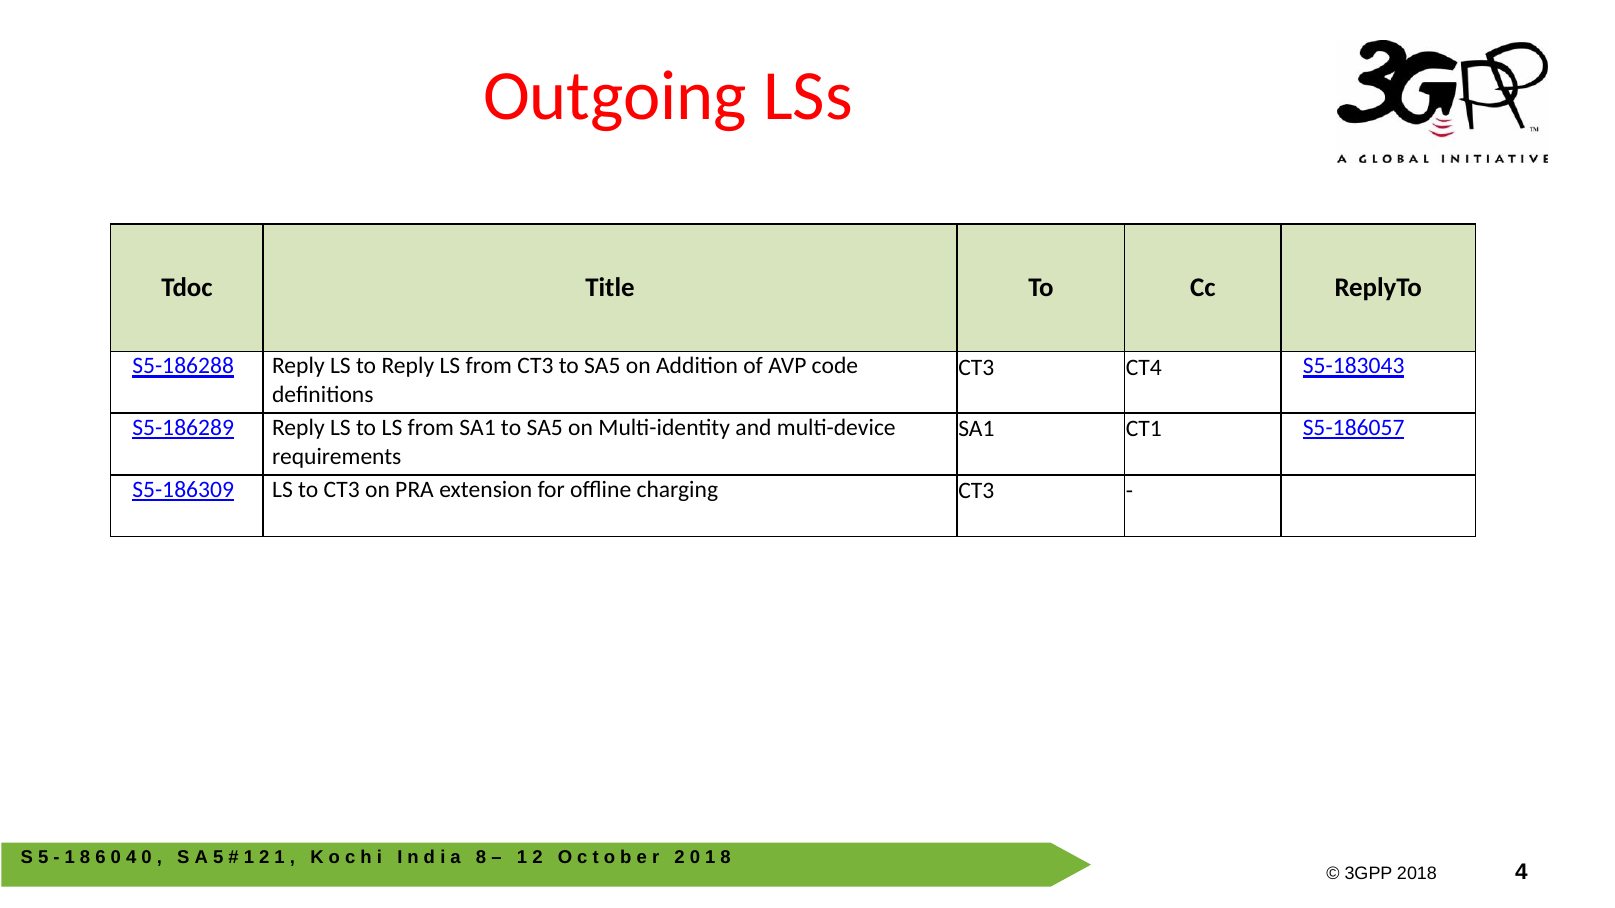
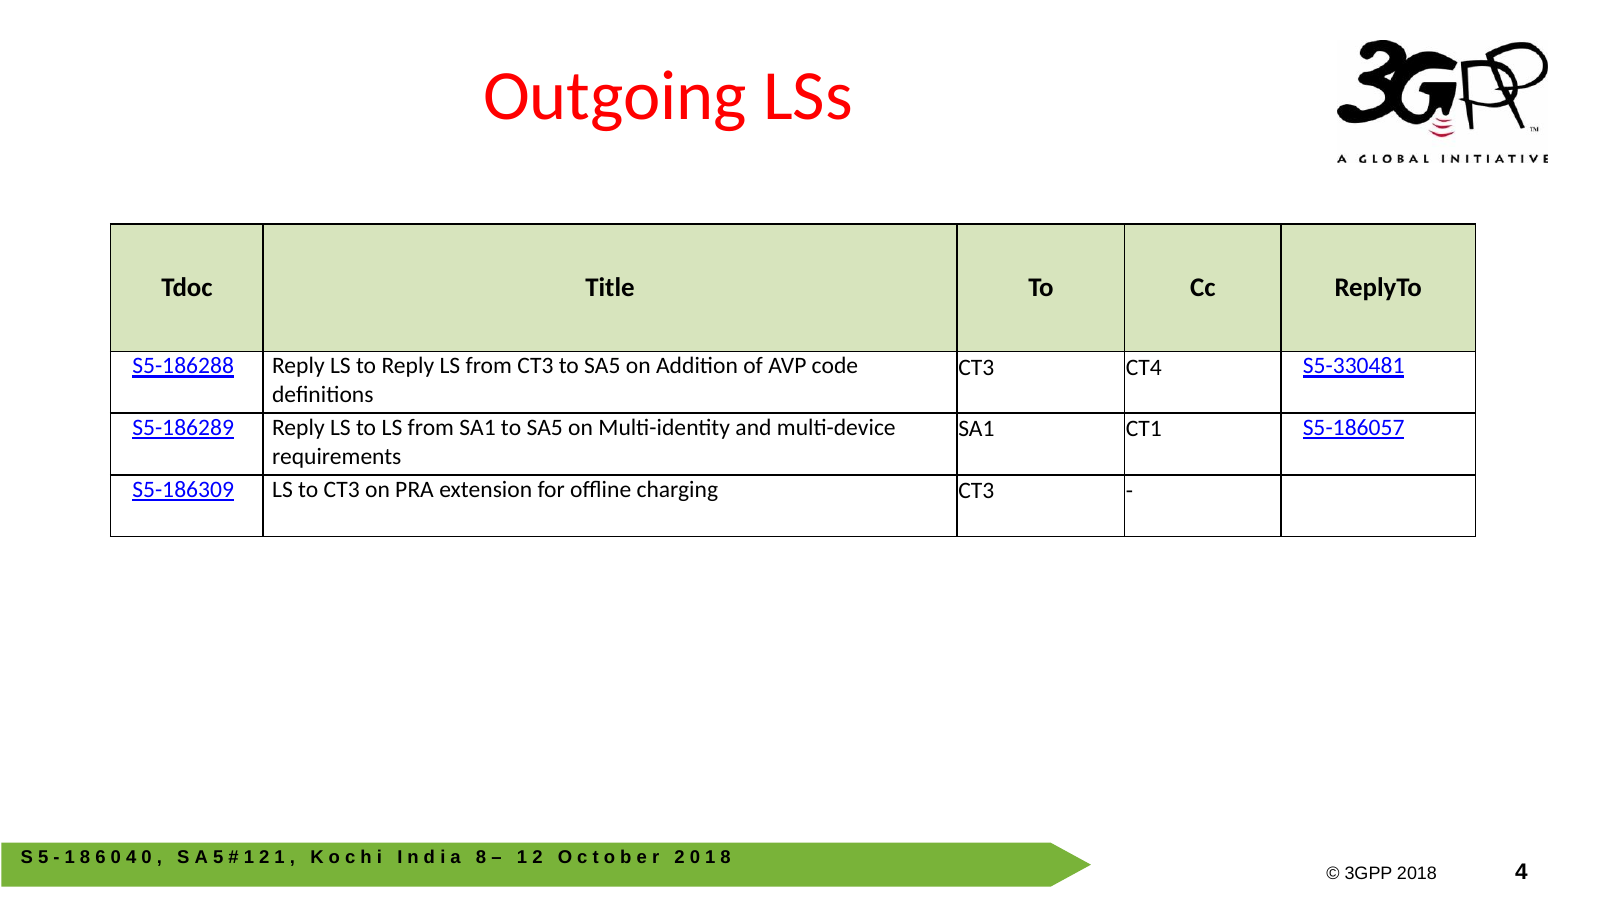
S5-183043: S5-183043 -> S5-330481
